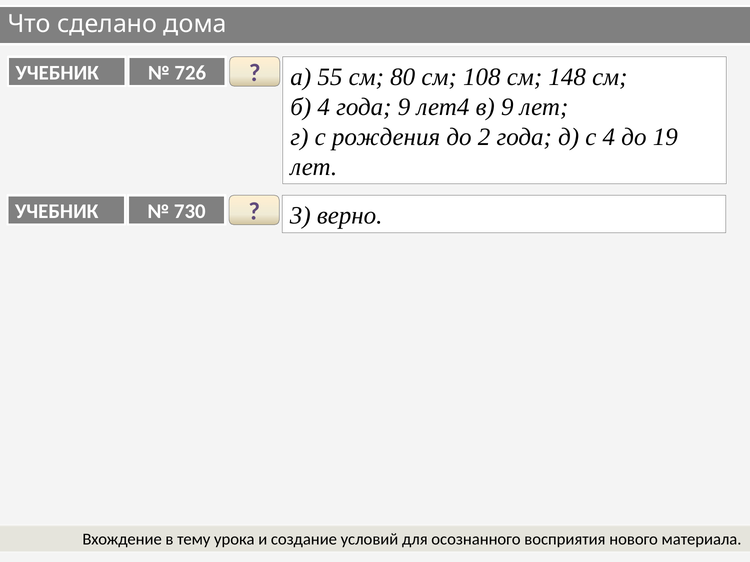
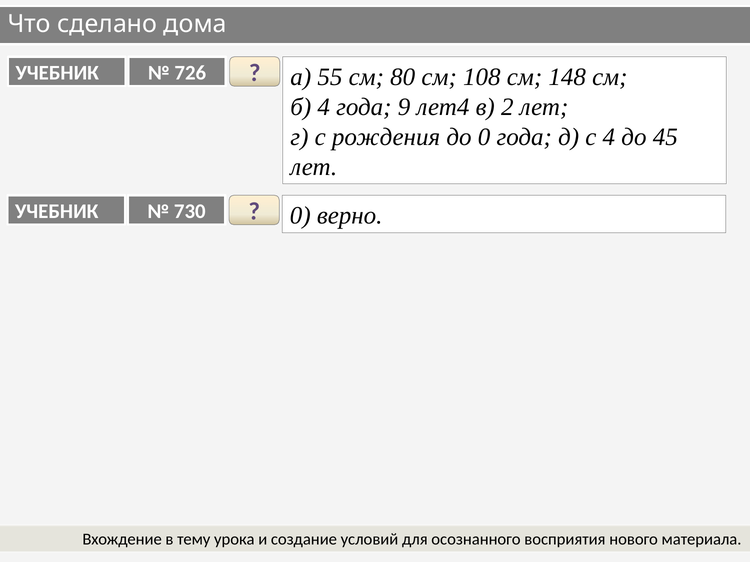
в 9: 9 -> 2
до 2: 2 -> 0
19: 19 -> 45
3 at (300, 216): 3 -> 0
